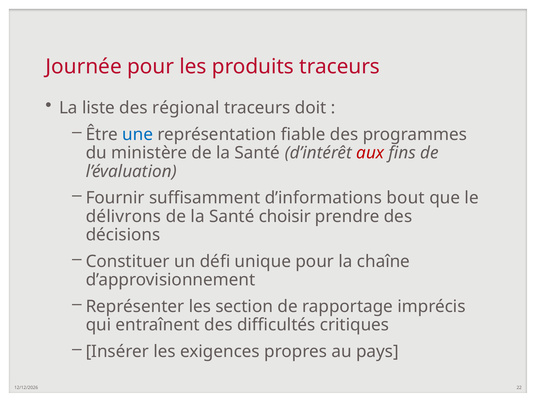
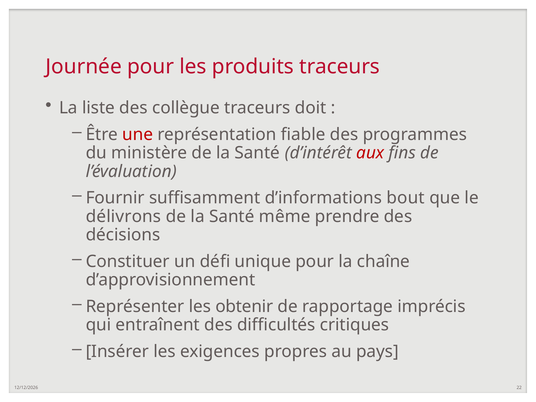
régional: régional -> collègue
une colour: blue -> red
choisir: choisir -> même
section: section -> obtenir
